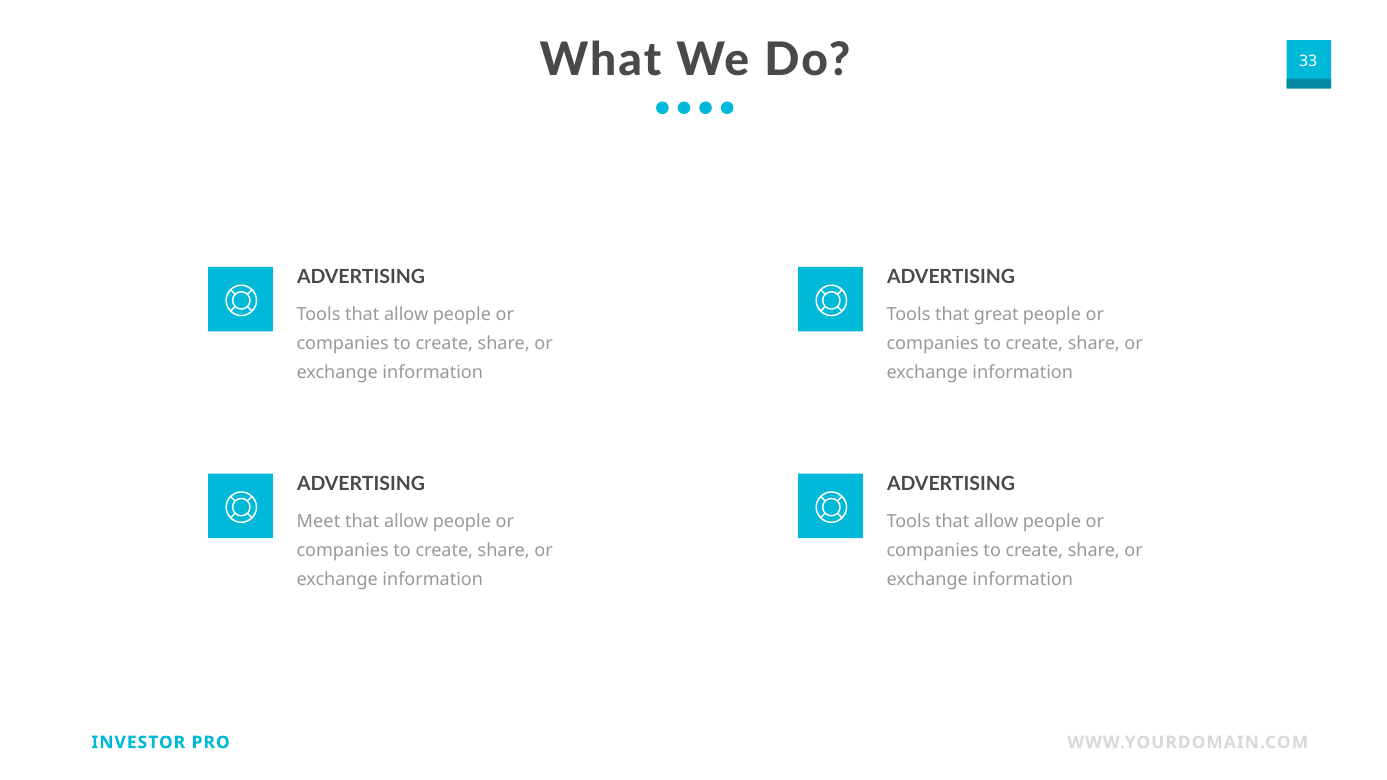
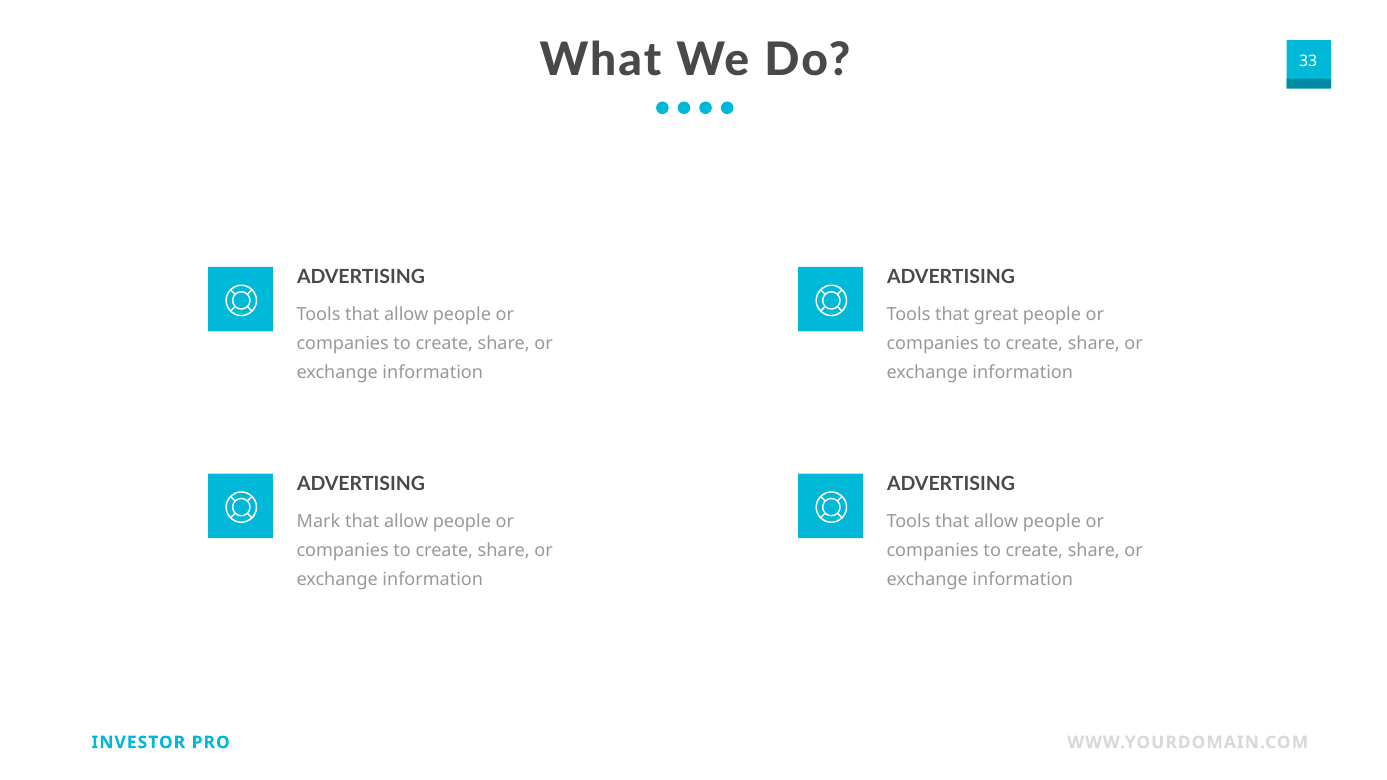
Meet: Meet -> Mark
